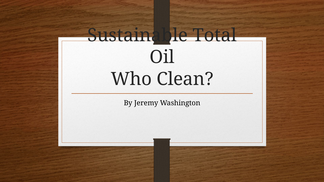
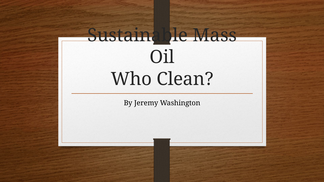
Total: Total -> Mass
